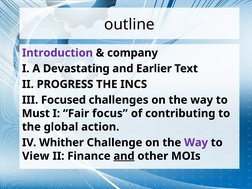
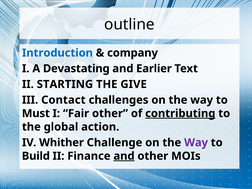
Introduction colour: purple -> blue
PROGRESS: PROGRESS -> STARTING
INCS: INCS -> GIVE
Focused: Focused -> Contact
Fair focus: focus -> other
contributing underline: none -> present
View: View -> Build
